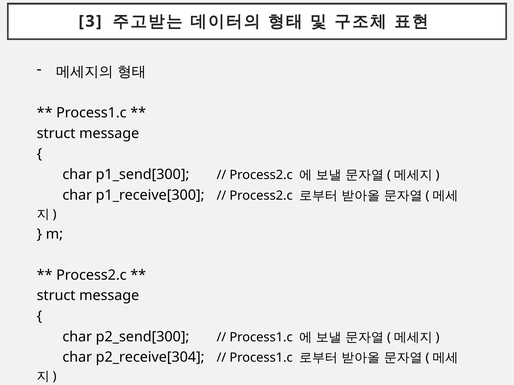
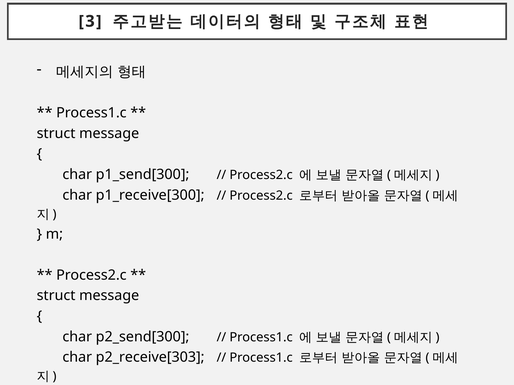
p2_receive[304: p2_receive[304 -> p2_receive[303
